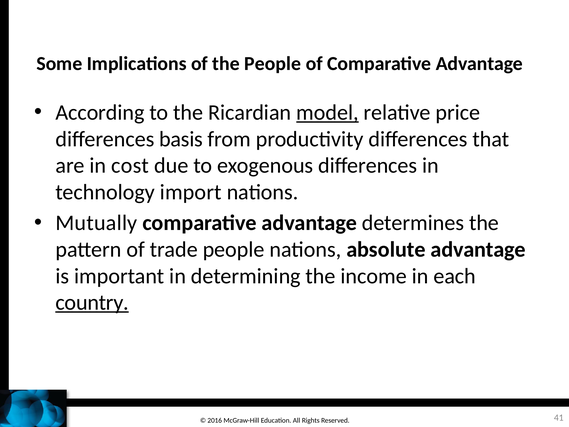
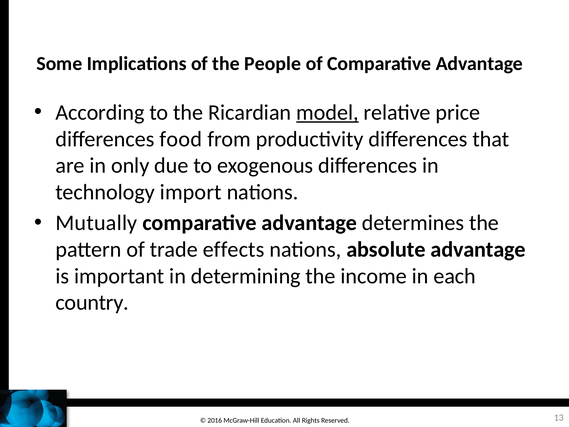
basis: basis -> food
cost: cost -> only
trade people: people -> effects
country underline: present -> none
41: 41 -> 13
